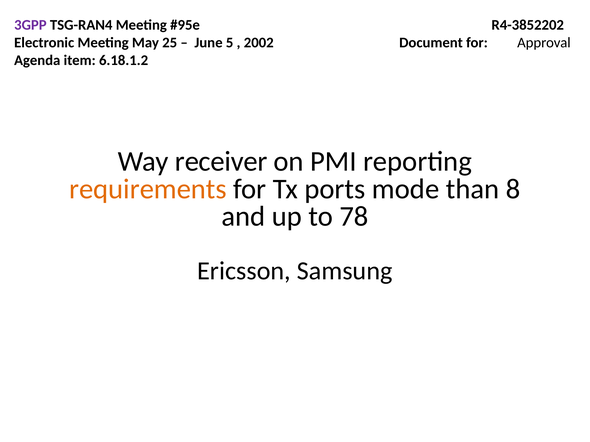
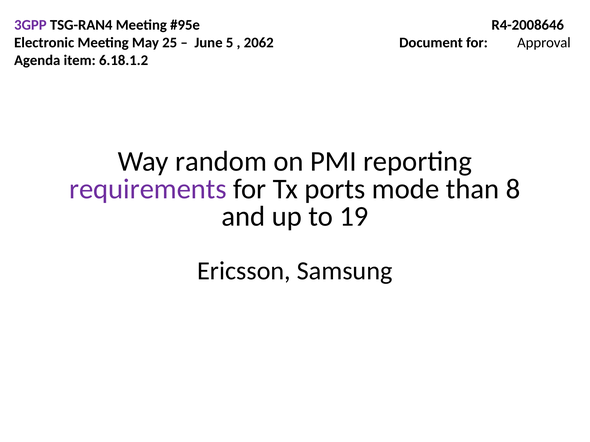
R4-3852202: R4-3852202 -> R4-2008646
2002: 2002 -> 2062
receiver: receiver -> random
requirements colour: orange -> purple
78: 78 -> 19
